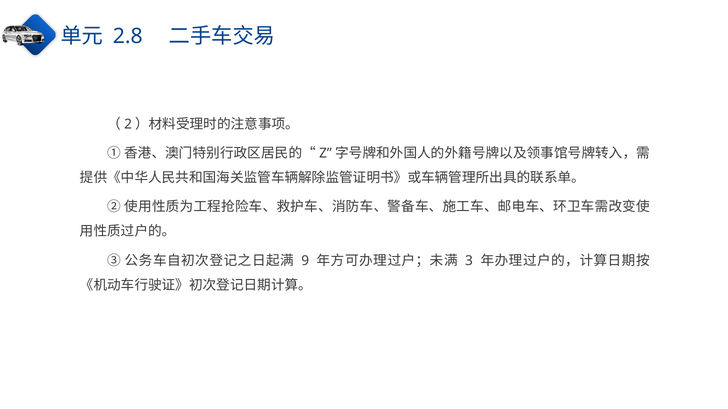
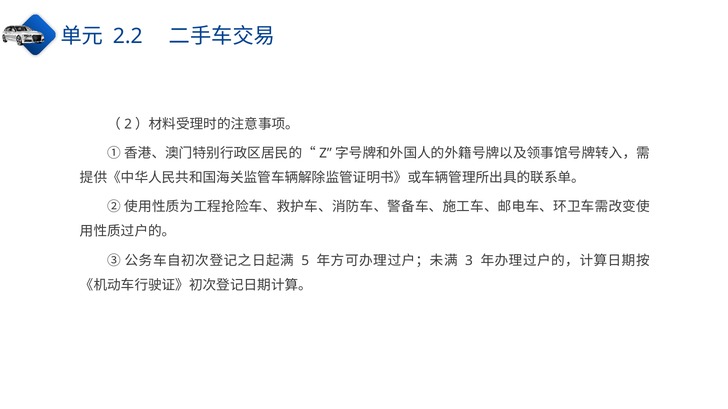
2.8: 2.8 -> 2.2
9: 9 -> 5
